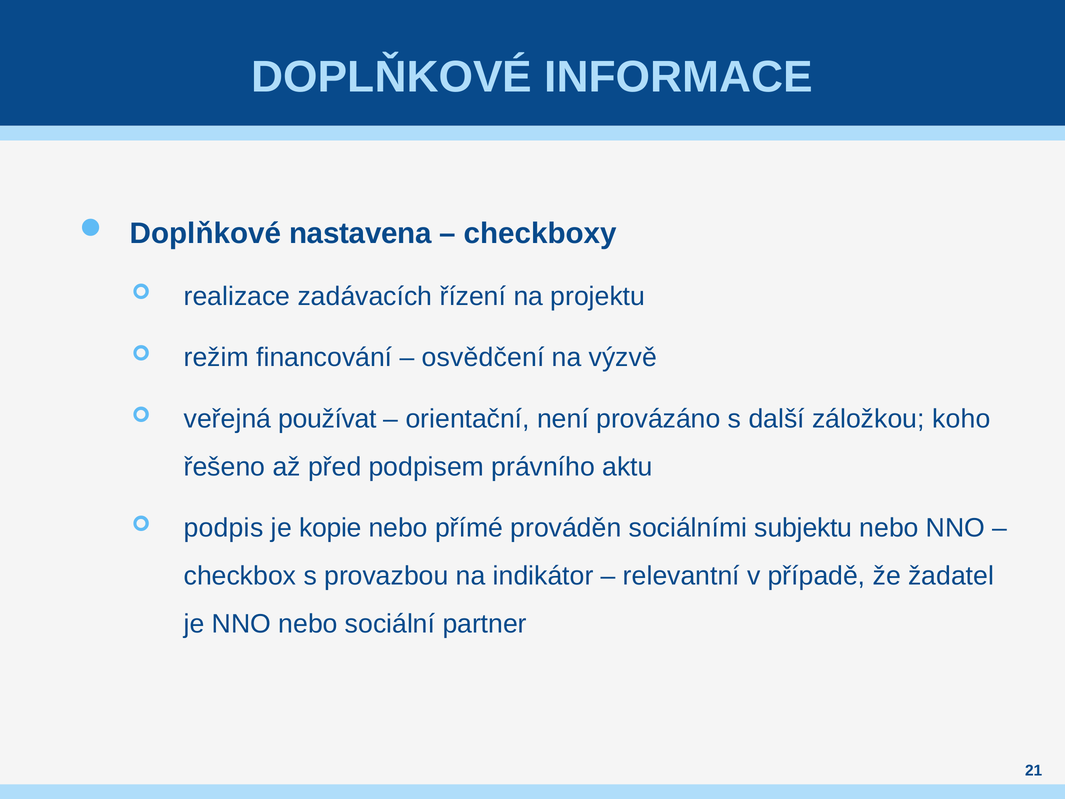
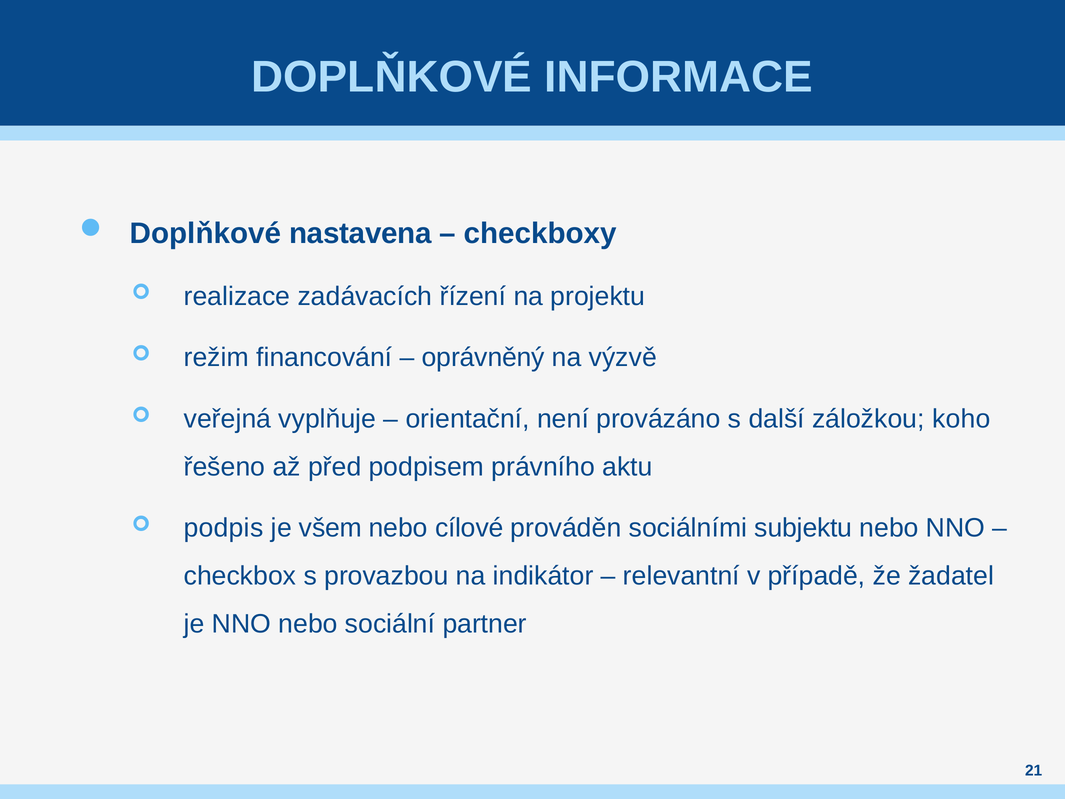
osvědčení: osvědčení -> oprávněný
používat: používat -> vyplňuje
kopie: kopie -> všem
přímé: přímé -> cílové
